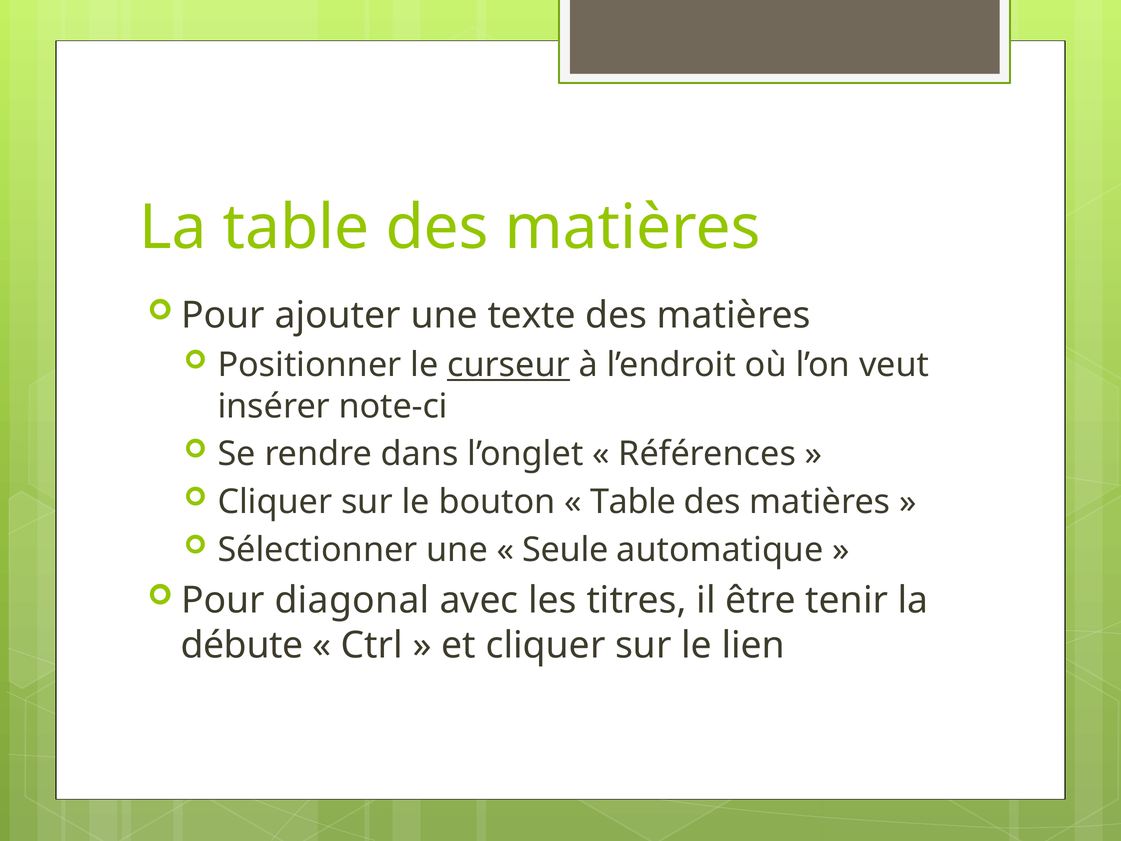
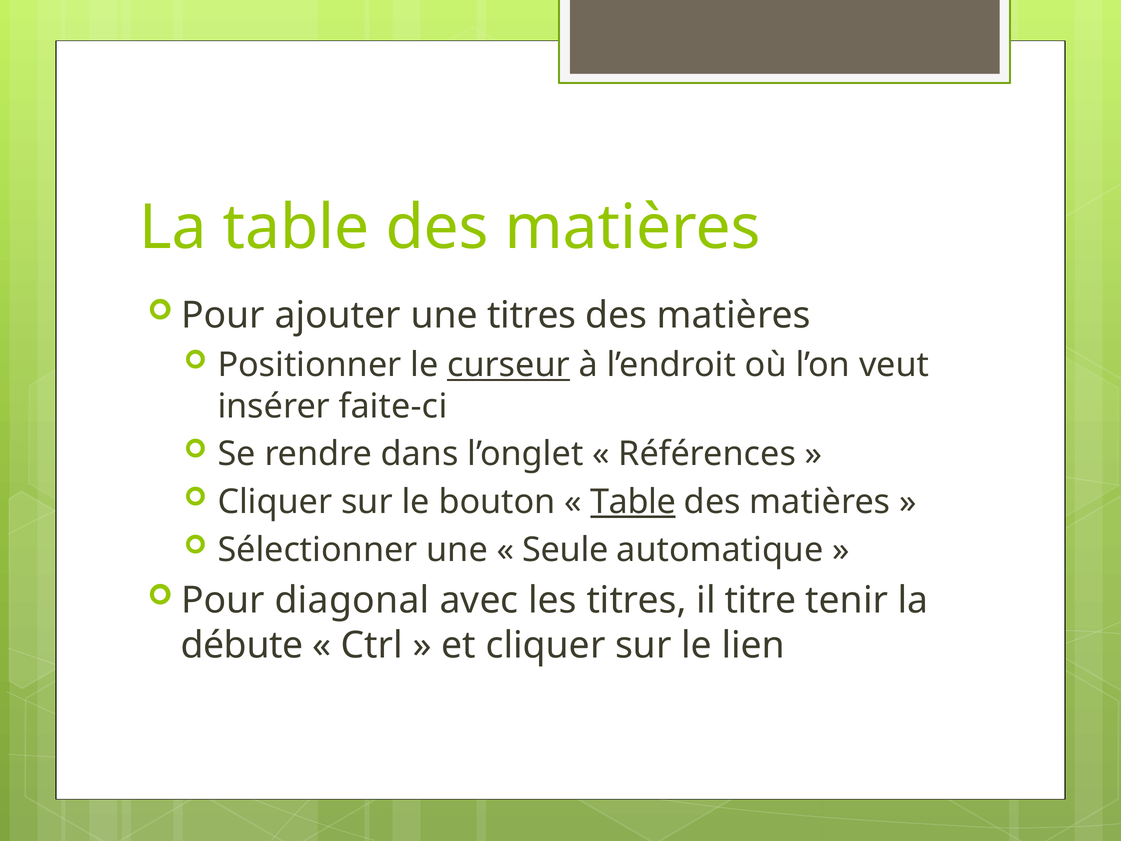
une texte: texte -> titres
note-ci: note-ci -> faite-ci
Table at (633, 502) underline: none -> present
être: être -> titre
